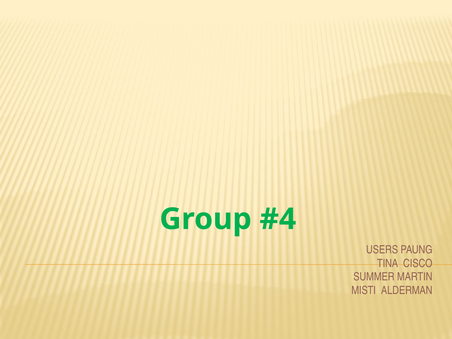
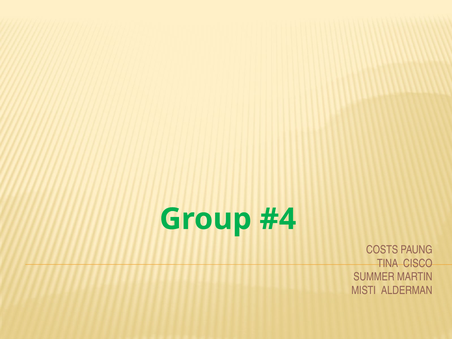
USERS: USERS -> COSTS
